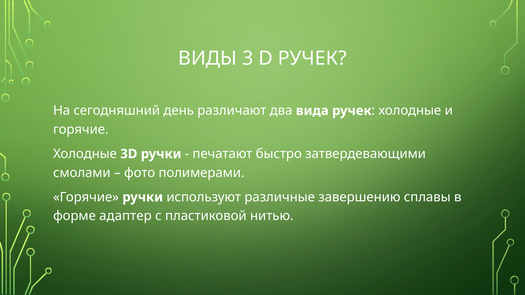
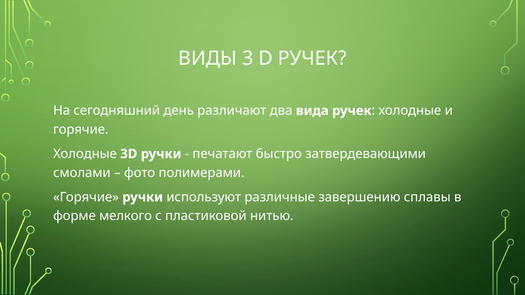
адаптер: адаптер -> мелкого
